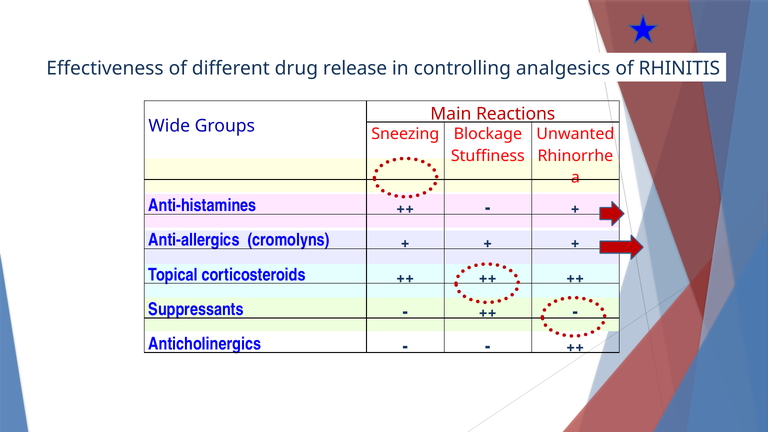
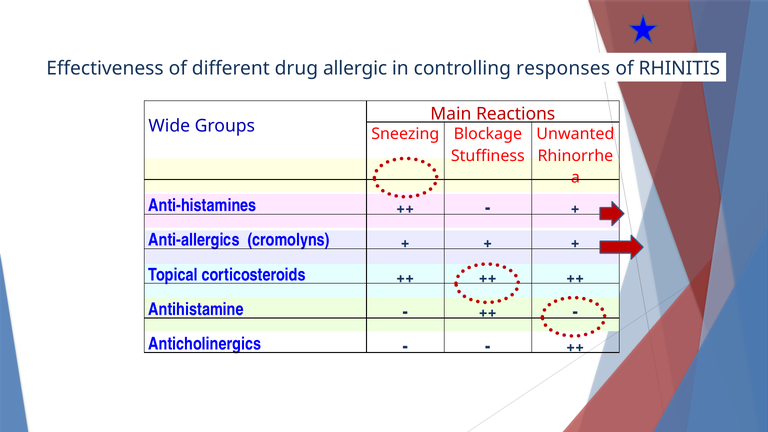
release: release -> allergic
analgesics: analgesics -> responses
Suppressants: Suppressants -> Antihistamine
